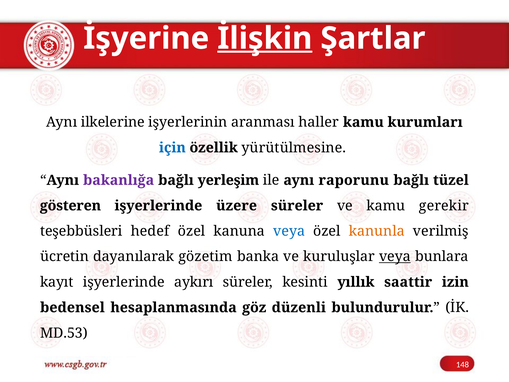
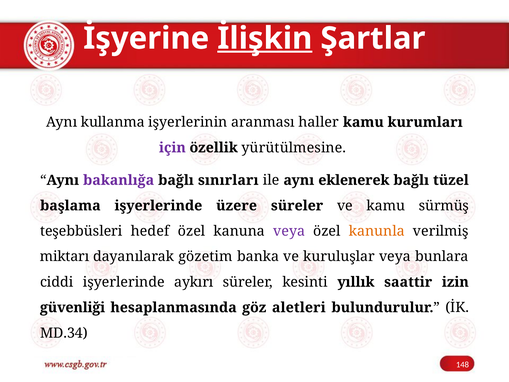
ilkelerine: ilkelerine -> kullanma
için colour: blue -> purple
yerleşim: yerleşim -> sınırları
raporunu: raporunu -> eklenerek
gösteren: gösteren -> başlama
gerekir: gerekir -> sürmüş
veya at (289, 231) colour: blue -> purple
ücretin: ücretin -> miktarı
veya at (395, 256) underline: present -> none
kayıt: kayıt -> ciddi
bedensel: bedensel -> güvenliği
düzenli: düzenli -> aletleri
MD.53: MD.53 -> MD.34
